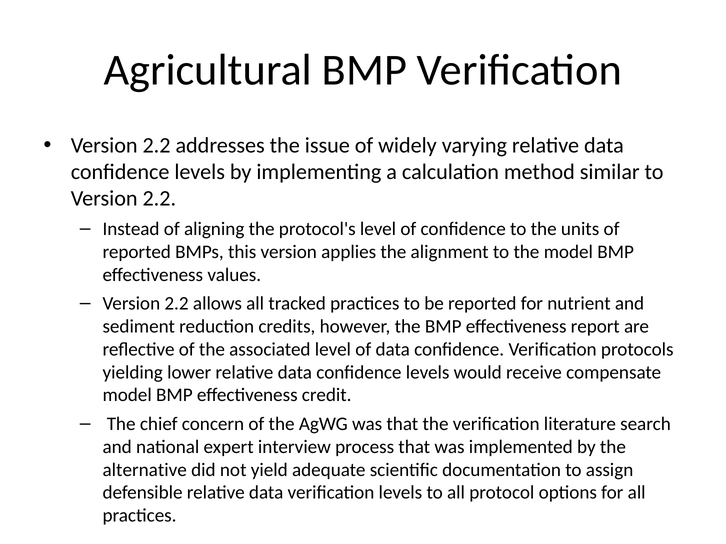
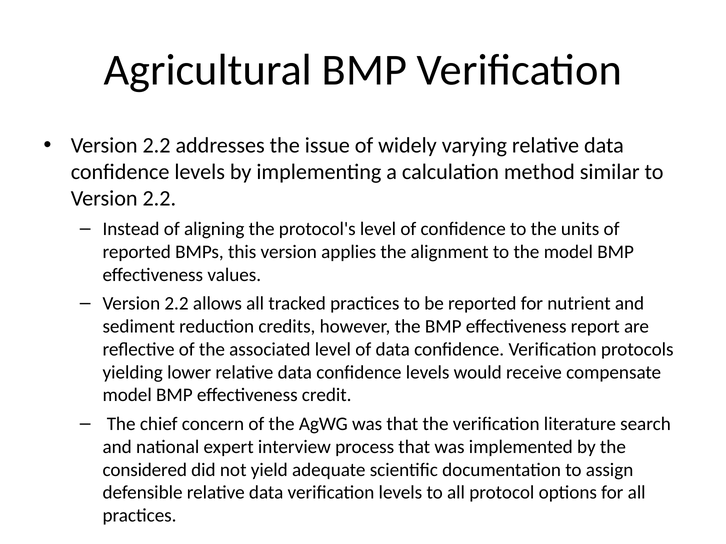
alternative: alternative -> considered
